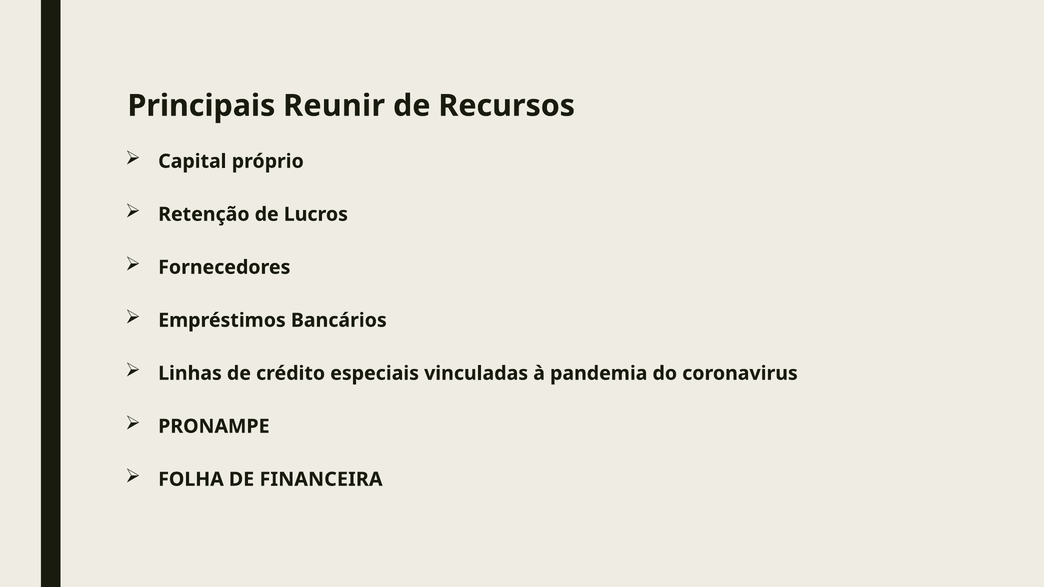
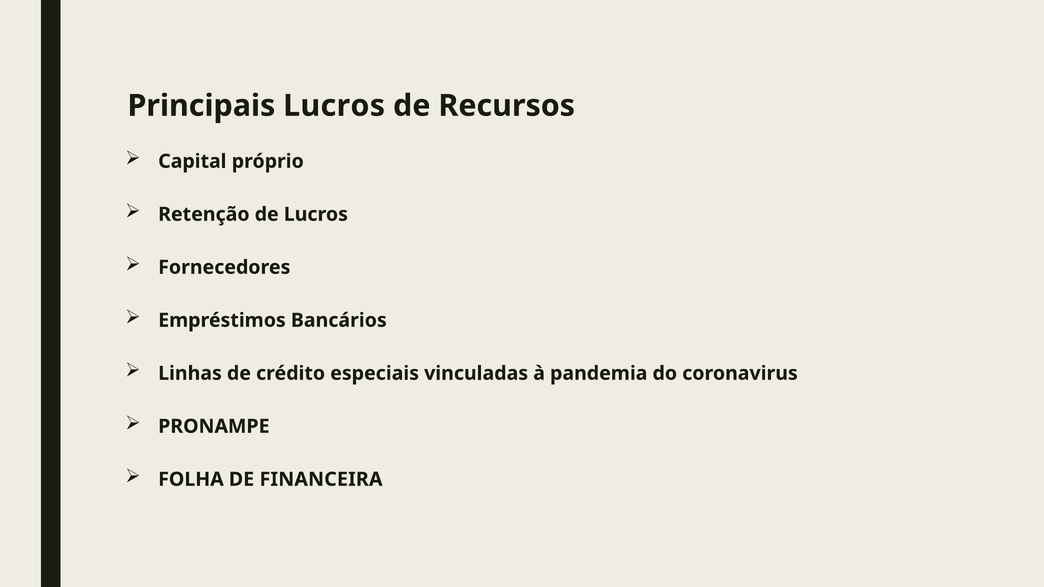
Principais Reunir: Reunir -> Lucros
